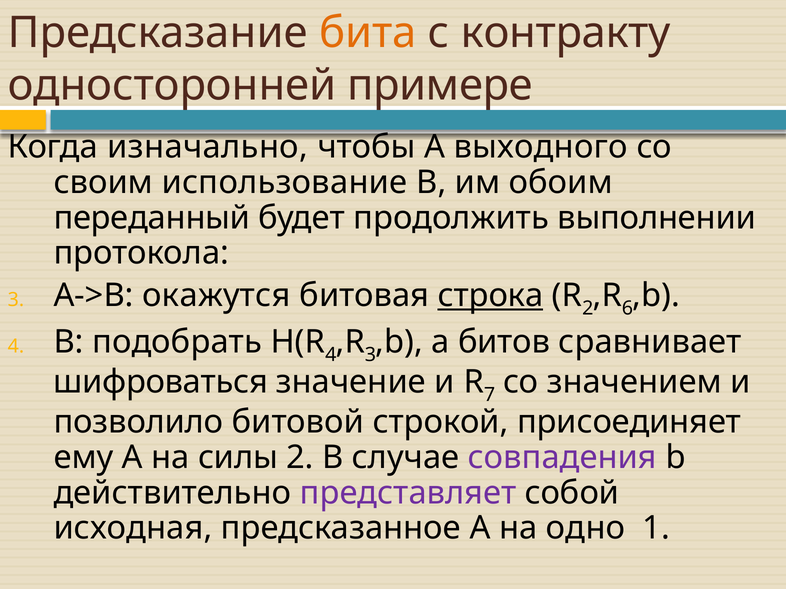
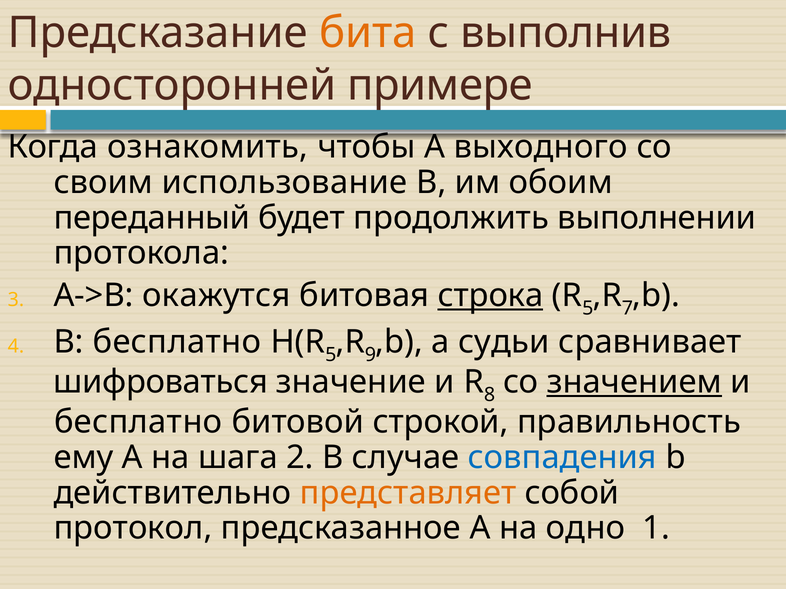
контракту: контракту -> выполнив
изначально: изначально -> ознакомить
2 at (588, 308): 2 -> 5
6: 6 -> 7
B подобрать: подобрать -> бесплатно
4 at (331, 355): 4 -> 5
3 at (370, 355): 3 -> 9
битов: битов -> судьи
7: 7 -> 8
значением underline: none -> present
позволило at (138, 422): позволило -> бесплатно
присоединяет: присоединяет -> правильность
силы: силы -> шага
совпадения colour: purple -> blue
представляет colour: purple -> orange
исходная: исходная -> протокол
